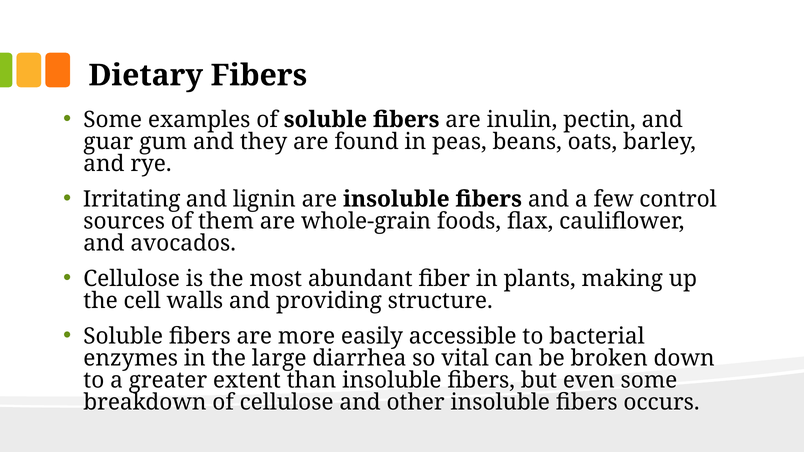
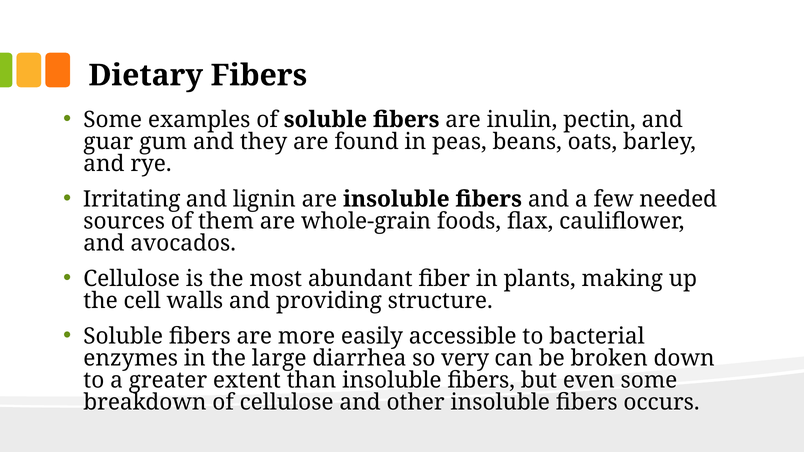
control: control -> needed
vital: vital -> very
